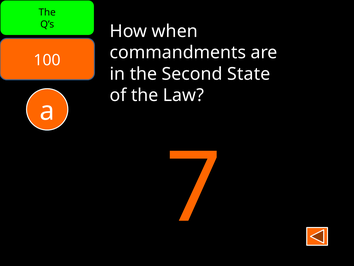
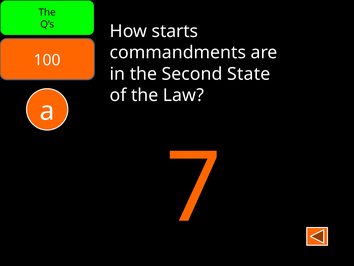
when: when -> starts
